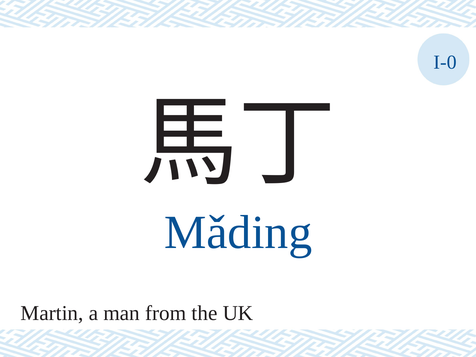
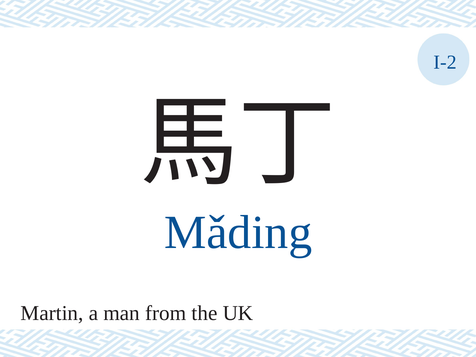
I-0: I-0 -> I-2
